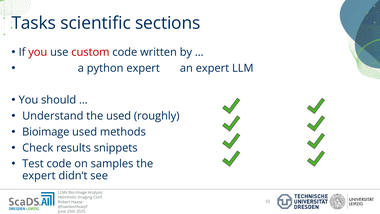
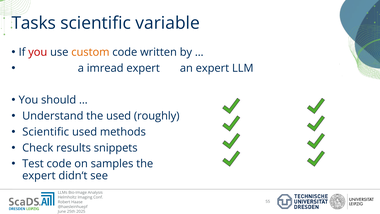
sections: sections -> variable
custom colour: red -> orange
python: python -> imread
Bioimage at (46, 132): Bioimage -> Scientific
